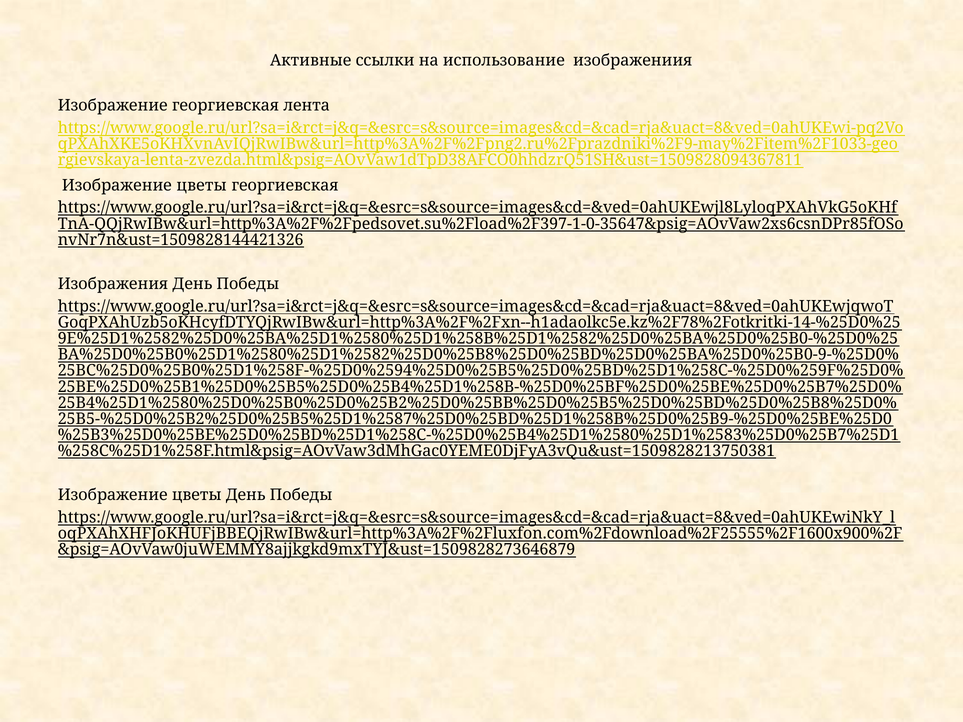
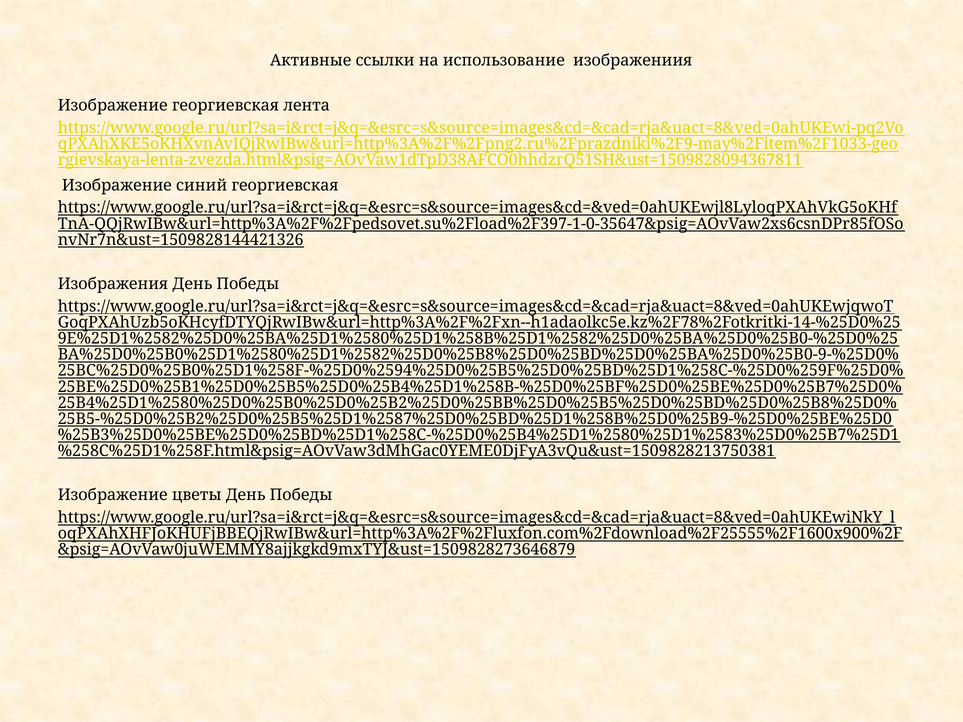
цветы at (202, 185): цветы -> синий
